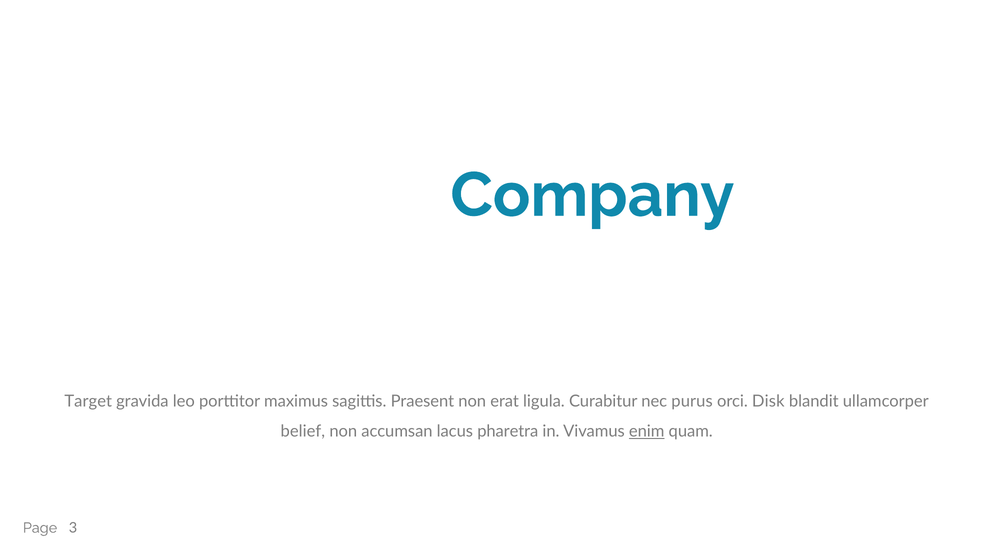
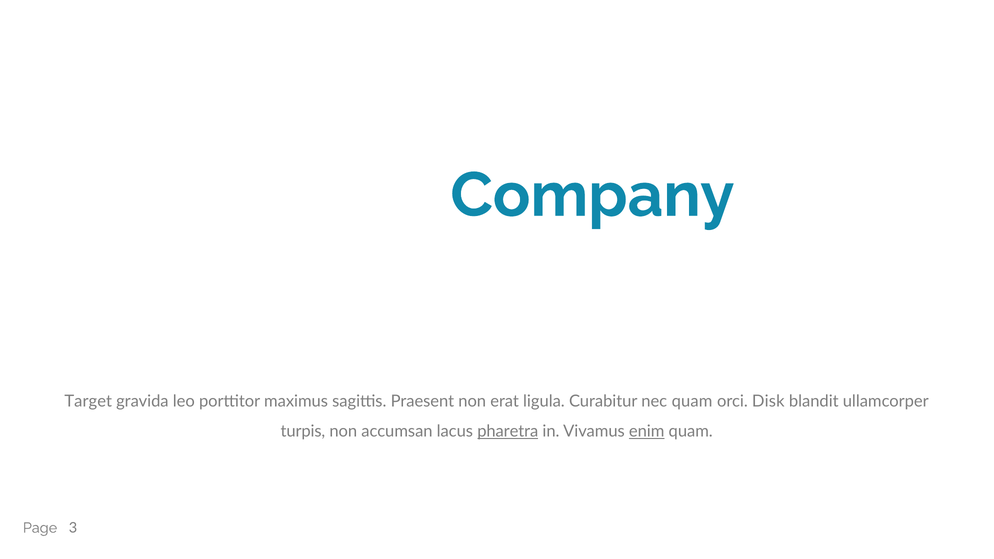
nec purus: purus -> quam
belief: belief -> turpis
pharetra underline: none -> present
